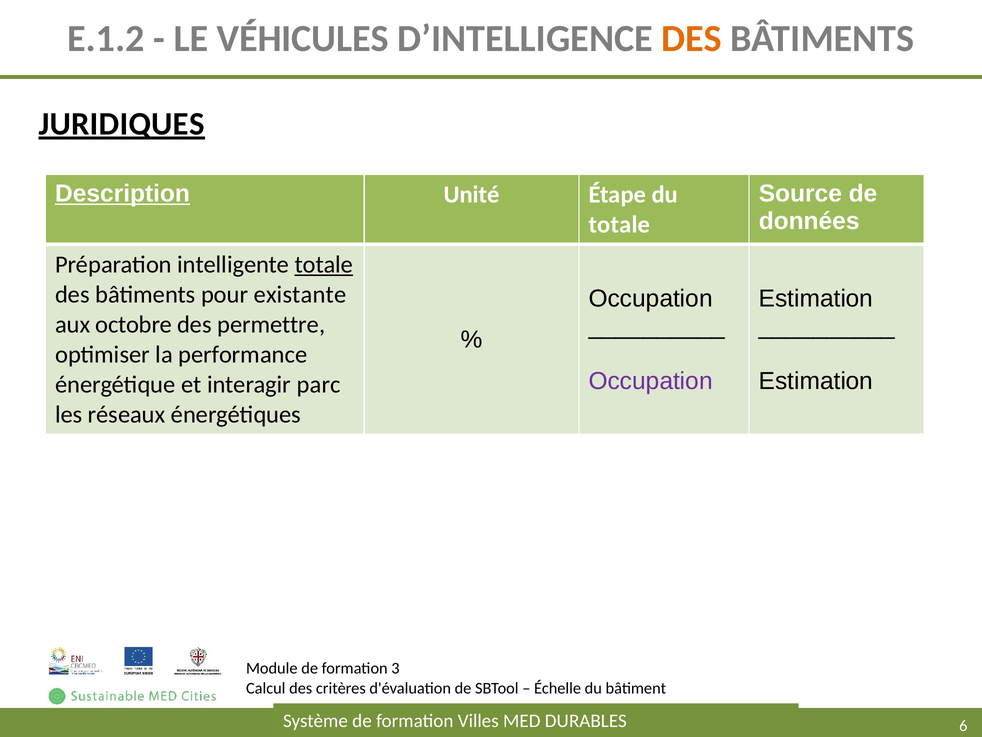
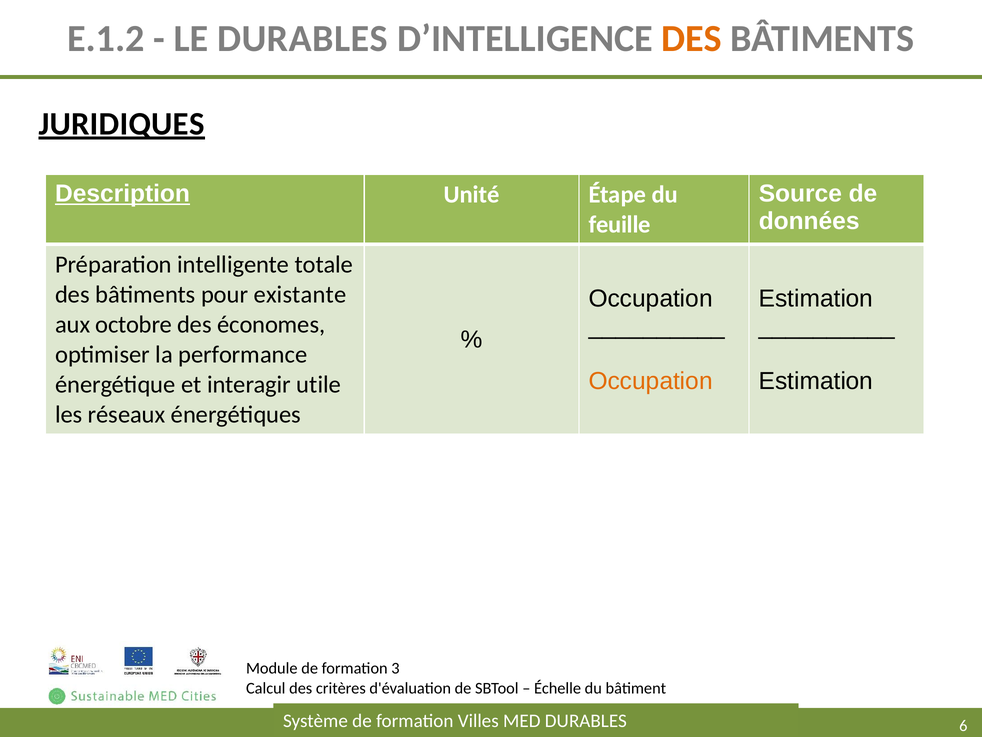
LE VÉHICULES: VÉHICULES -> DURABLES
totale at (619, 225): totale -> feuille
totale at (324, 264) underline: present -> none
permettre: permettre -> économes
Occupation at (651, 381) colour: purple -> orange
parc: parc -> utile
